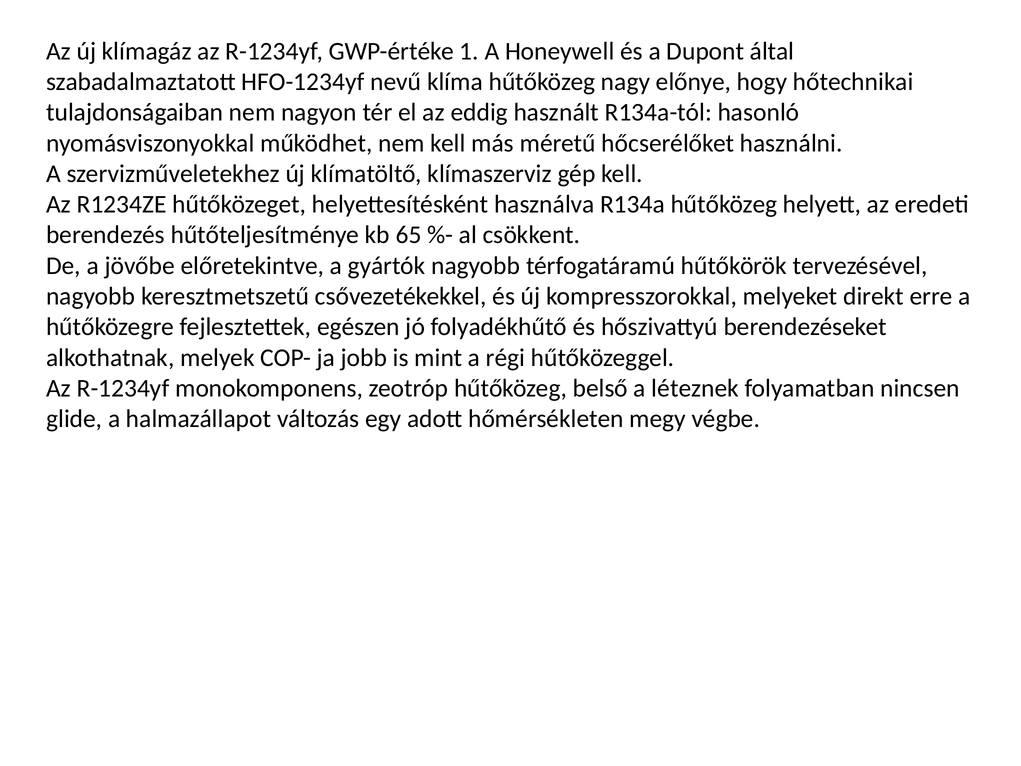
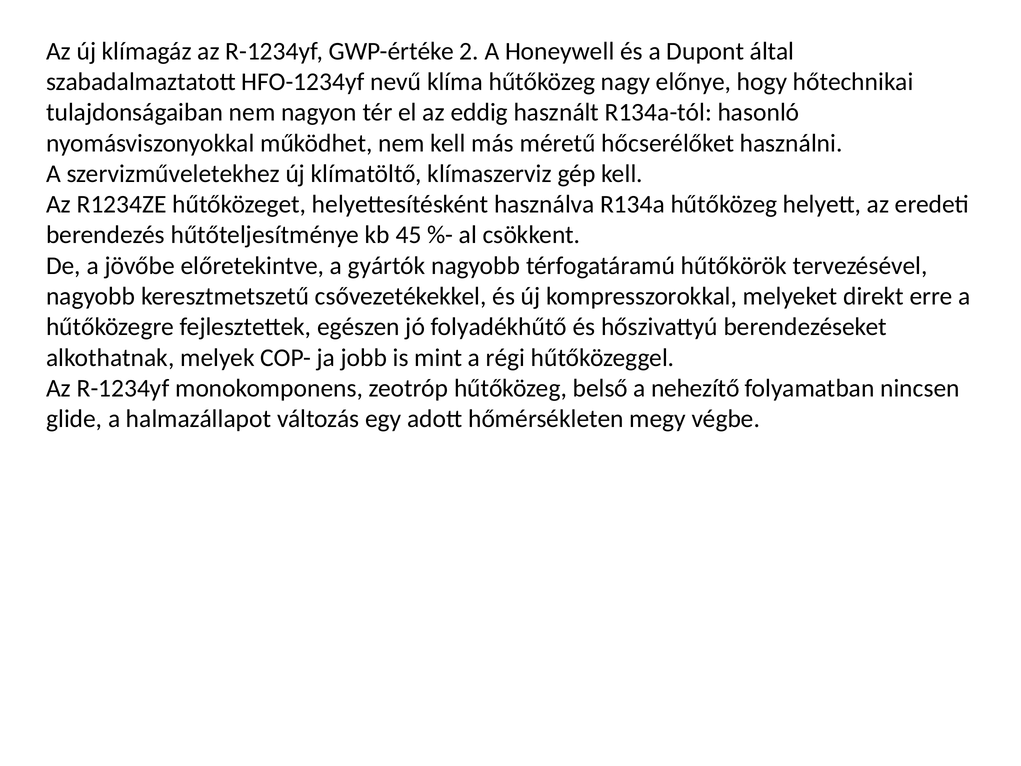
1: 1 -> 2
65: 65 -> 45
léteznek: léteznek -> nehezítő
